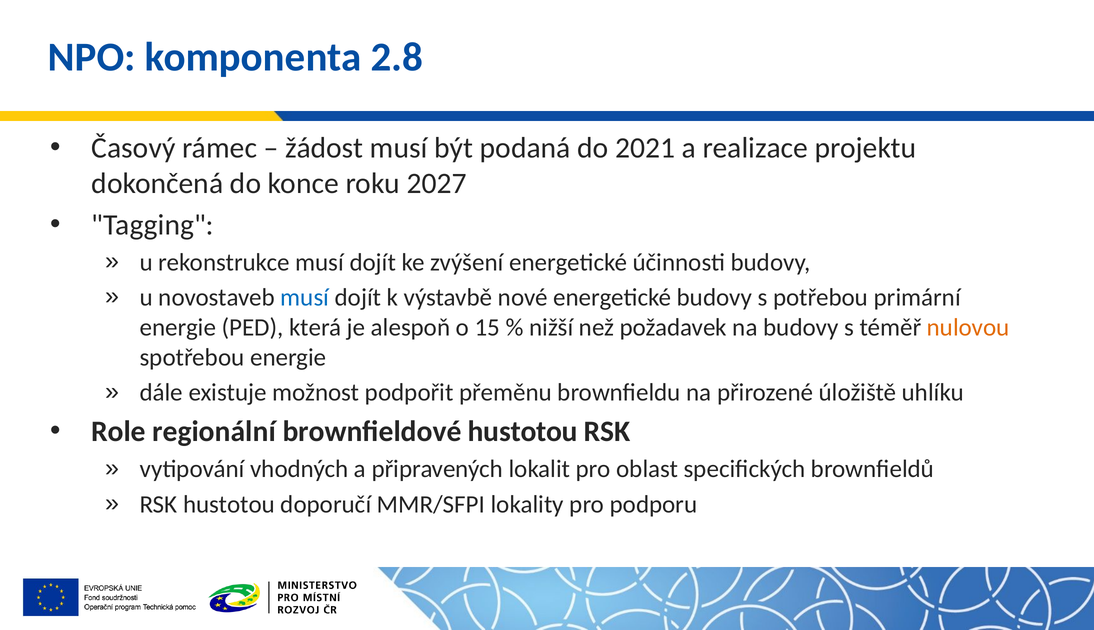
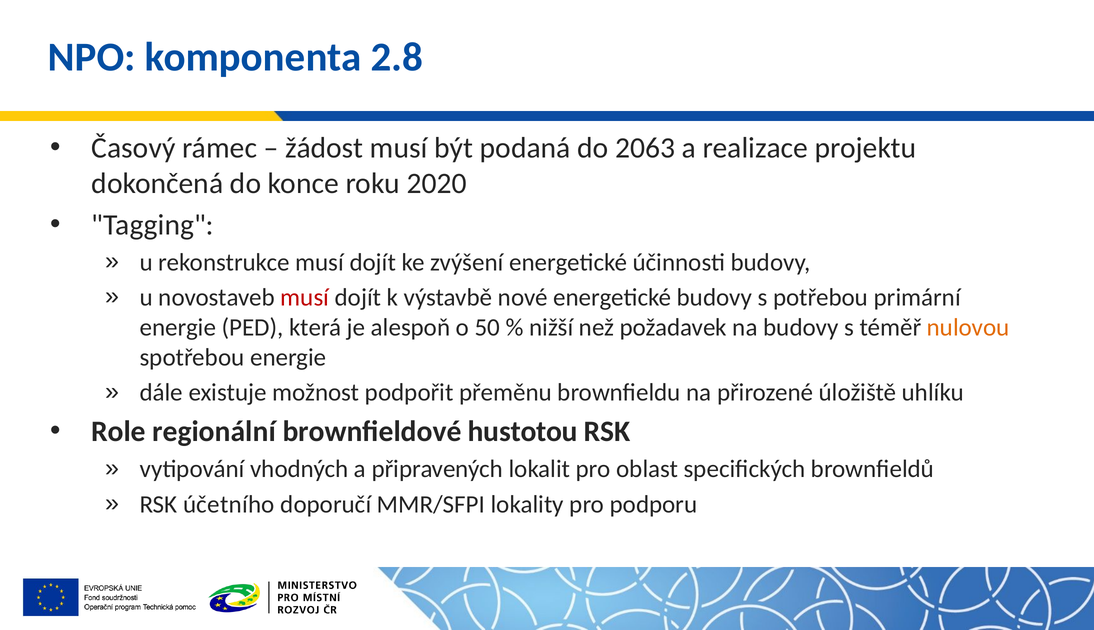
2021: 2021 -> 2063
2027: 2027 -> 2020
musí at (305, 298) colour: blue -> red
15: 15 -> 50
RSK hustotou: hustotou -> účetního
